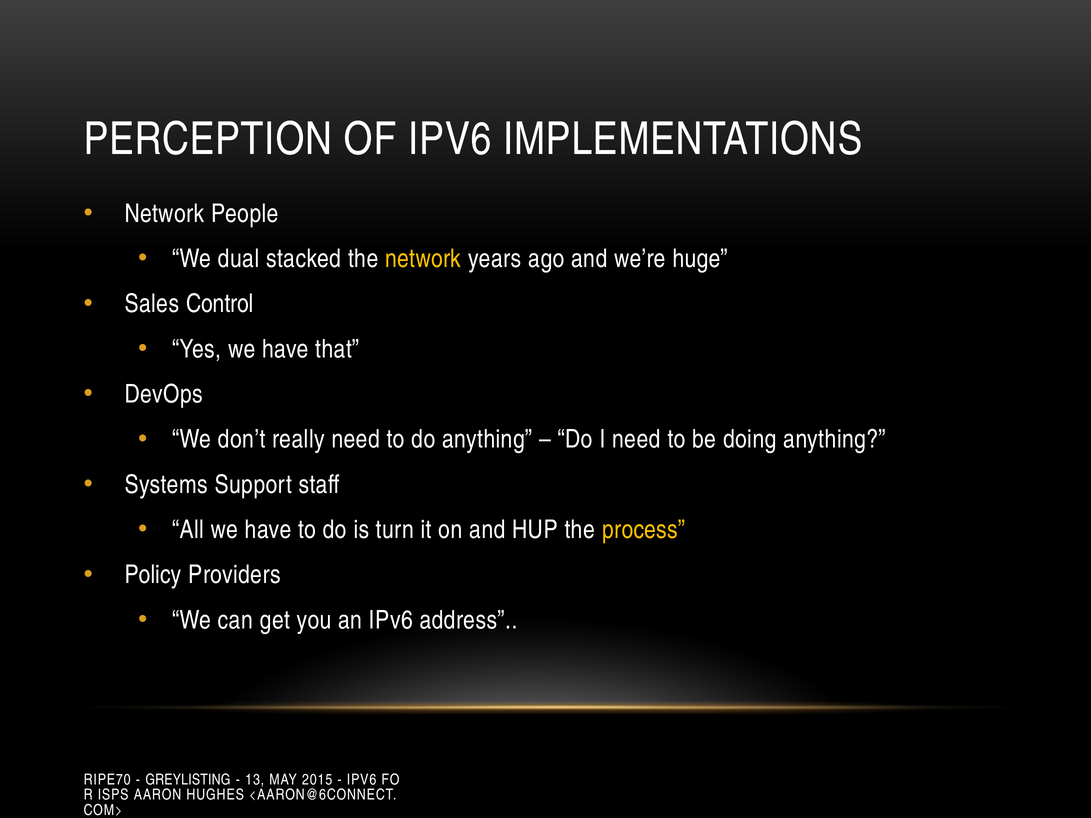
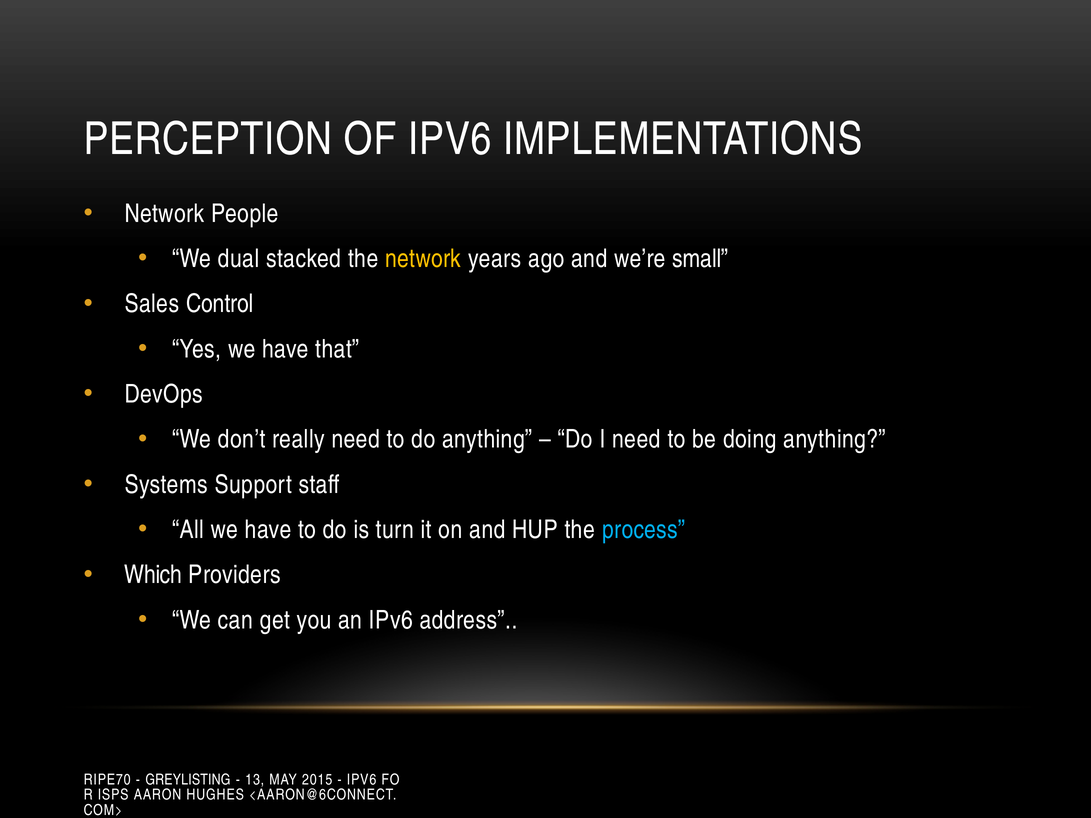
huge: huge -> small
process colour: yellow -> light blue
Policy: Policy -> Which
